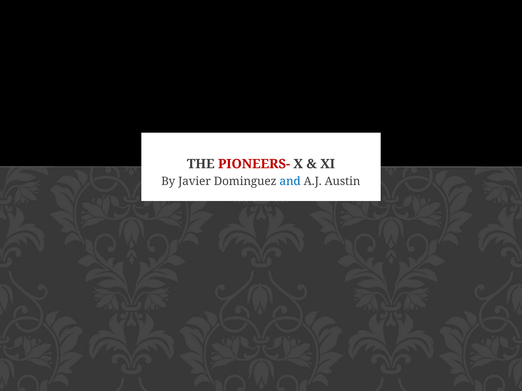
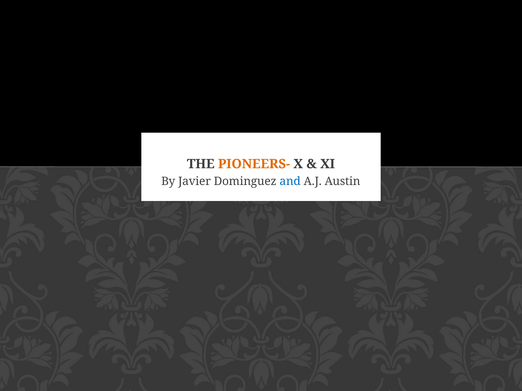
PIONEERS- colour: red -> orange
